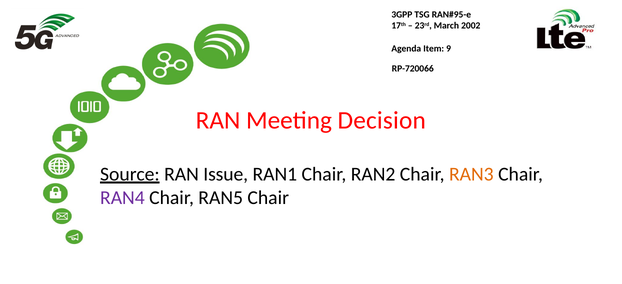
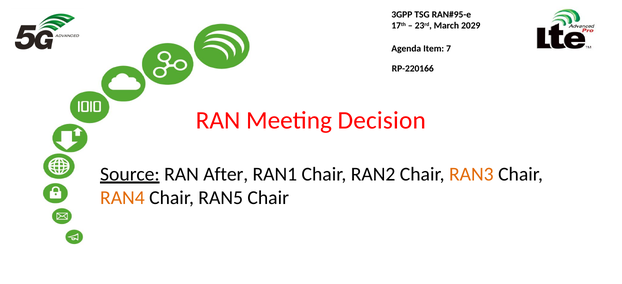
2002: 2002 -> 2029
9: 9 -> 7
RP-720066: RP-720066 -> RP-220166
Issue: Issue -> After
RAN4 colour: purple -> orange
